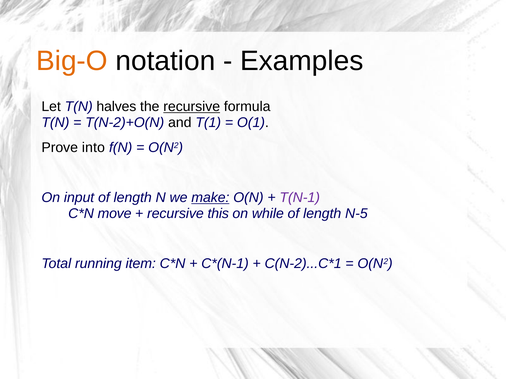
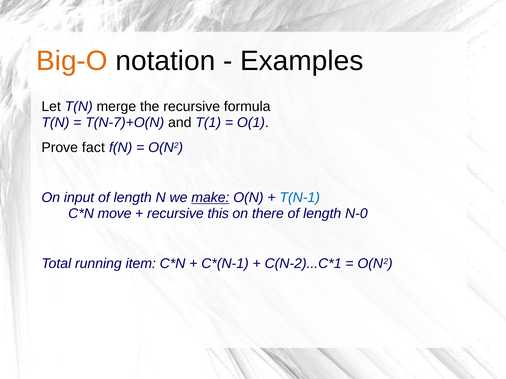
halves: halves -> merge
recursive at (192, 107) underline: present -> none
T(N-2)+O(N: T(N-2)+O(N -> T(N-7)+O(N
into: into -> fact
T(N-1 colour: purple -> blue
while: while -> there
N-5: N-5 -> N-0
